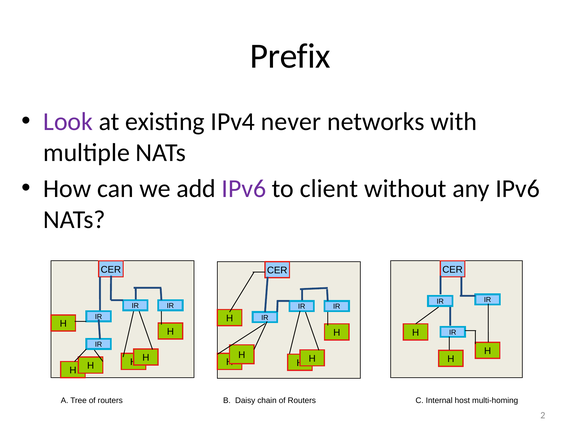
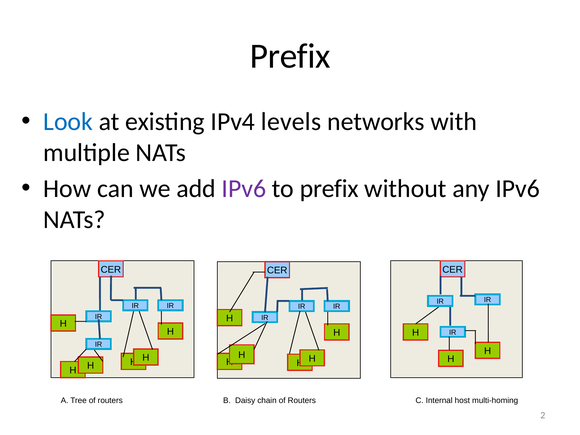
Look colour: purple -> blue
never: never -> levels
to client: client -> prefix
